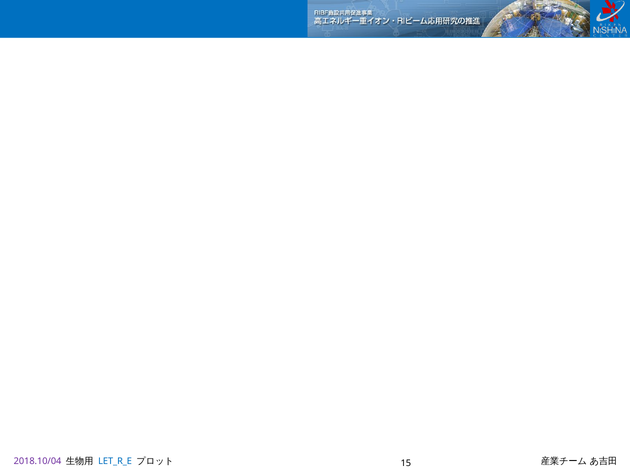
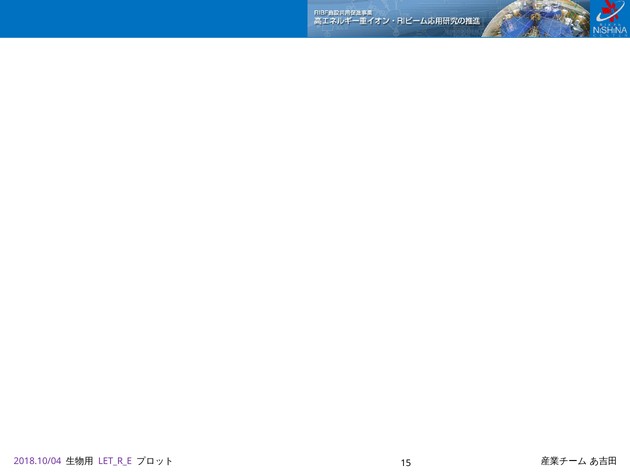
LET_R_E colour: blue -> purple
